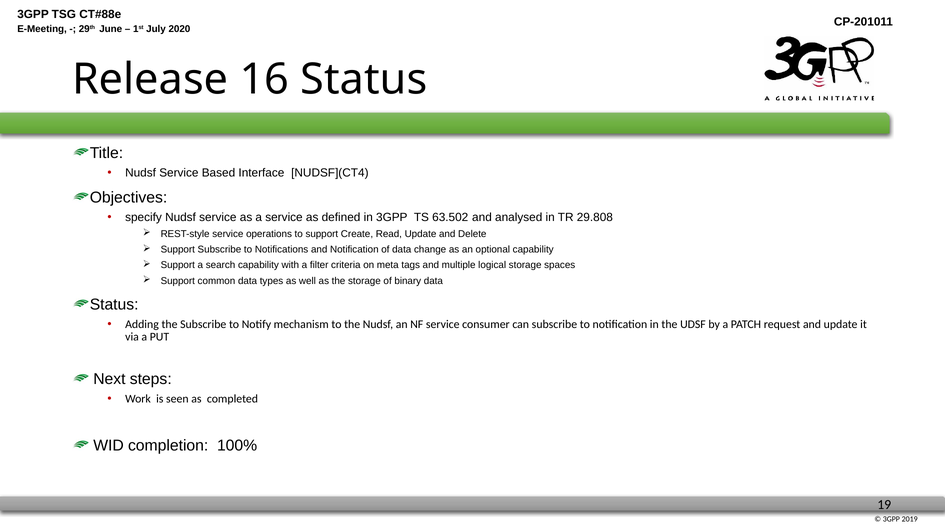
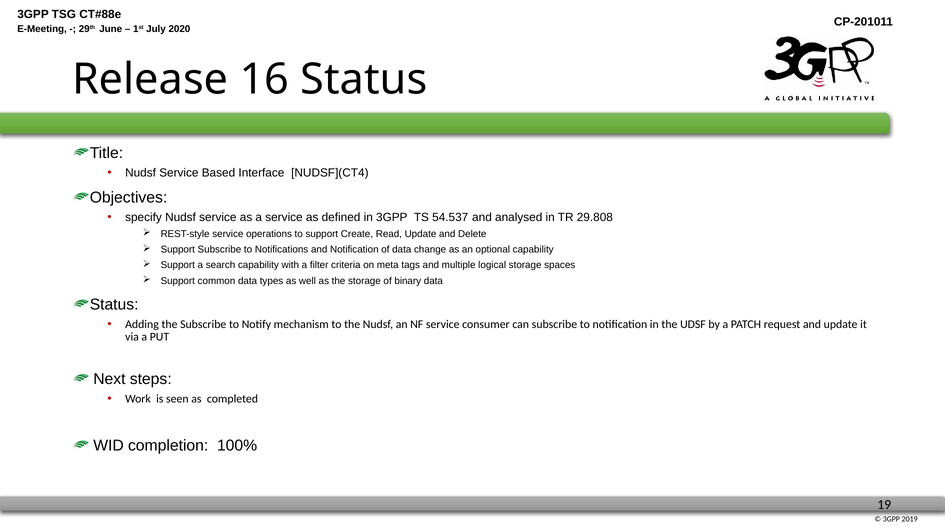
63.502: 63.502 -> 54.537
